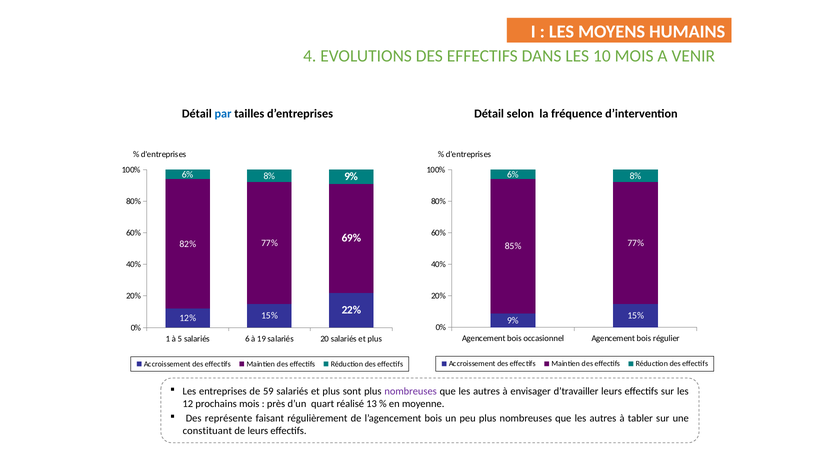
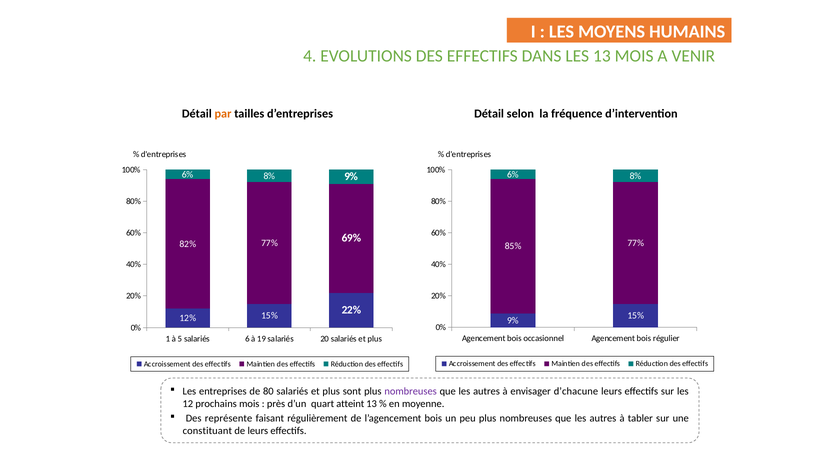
LES 10: 10 -> 13
par colour: blue -> orange
59: 59 -> 80
d’travailler: d’travailler -> d’chacune
réalisé: réalisé -> atteint
